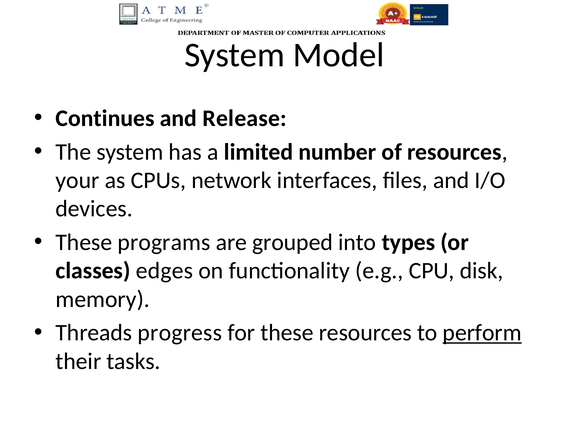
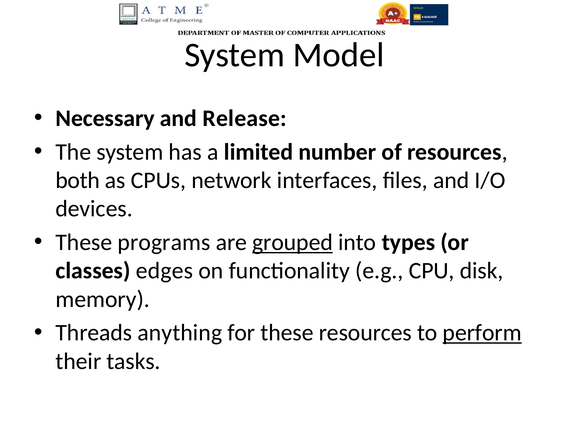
Continues: Continues -> Necessary
your: your -> both
grouped underline: none -> present
progress: progress -> anything
